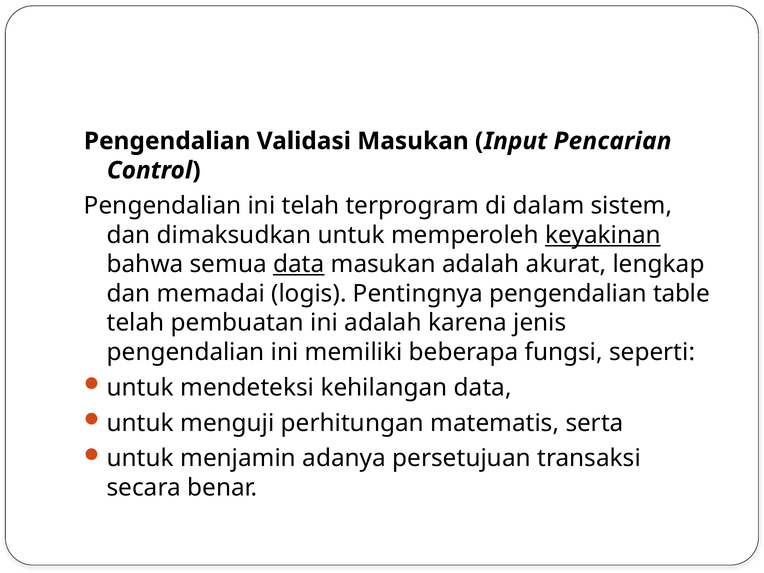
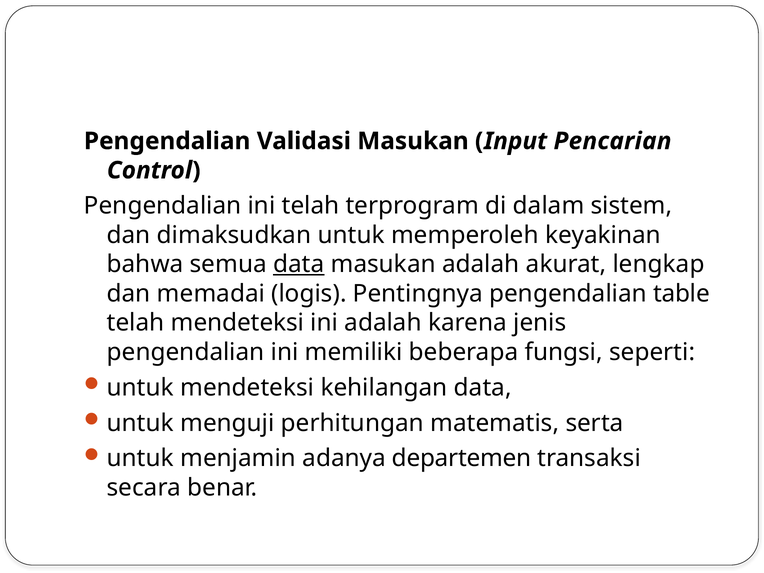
keyakinan underline: present -> none
telah pembuatan: pembuatan -> mendeteksi
persetujuan: persetujuan -> departemen
